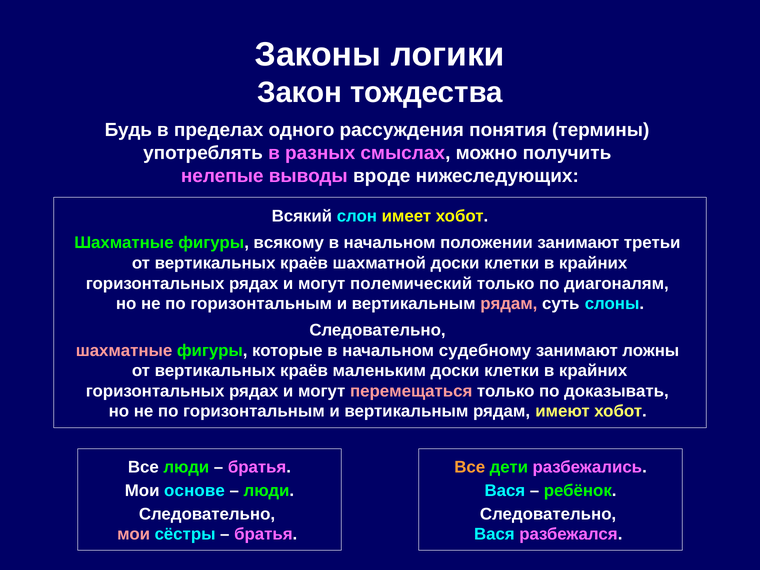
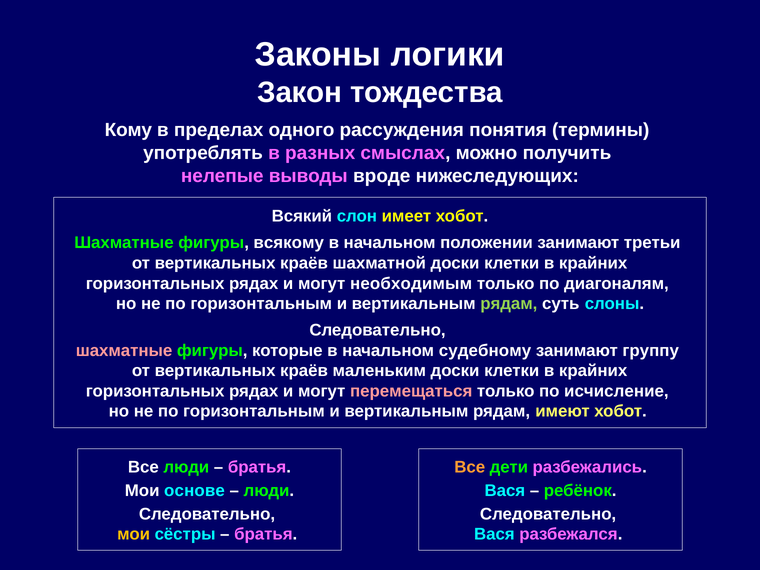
Будь: Будь -> Кому
полемический: полемический -> необходимым
рядам at (509, 304) colour: pink -> light green
ложны: ложны -> группу
доказывать: доказывать -> исчисление
мои at (134, 534) colour: pink -> yellow
